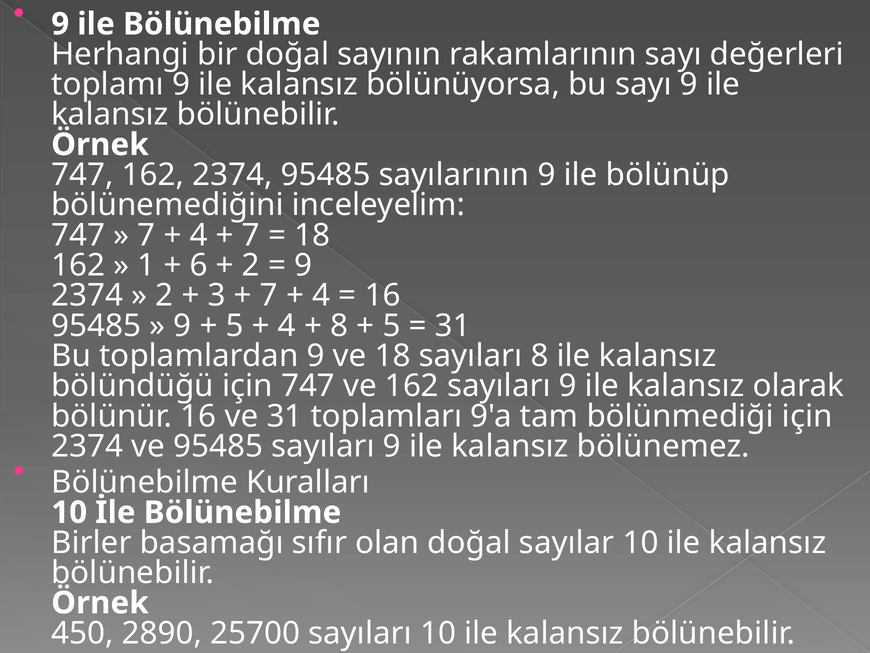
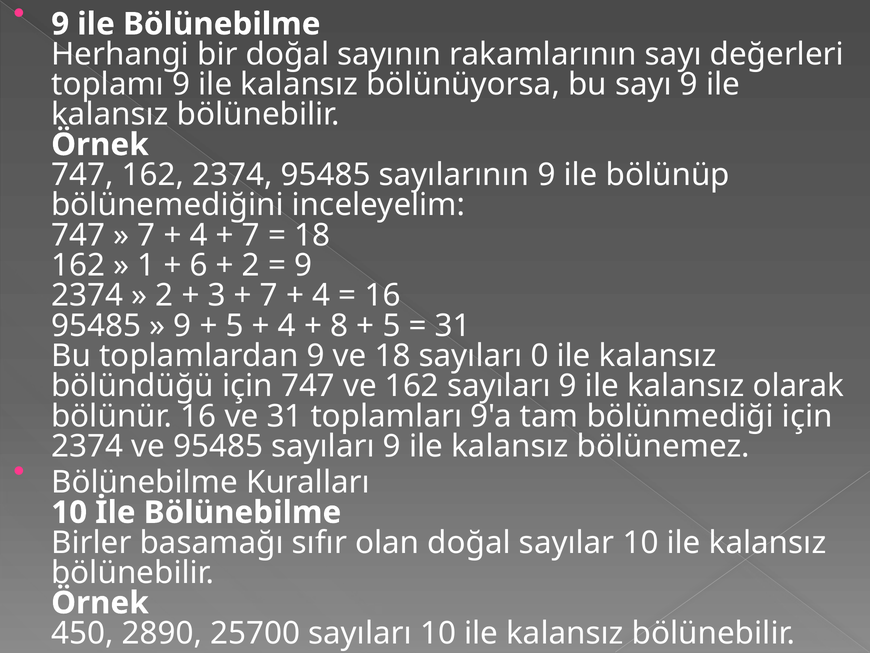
sayıları 8: 8 -> 0
